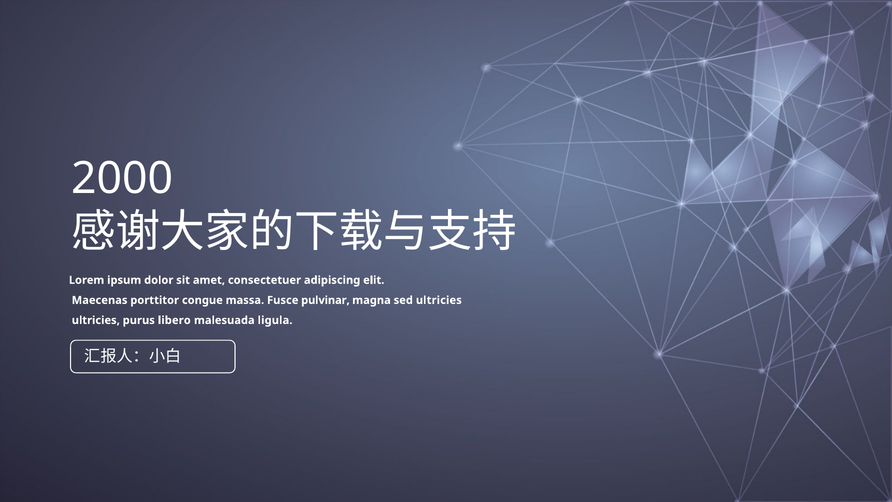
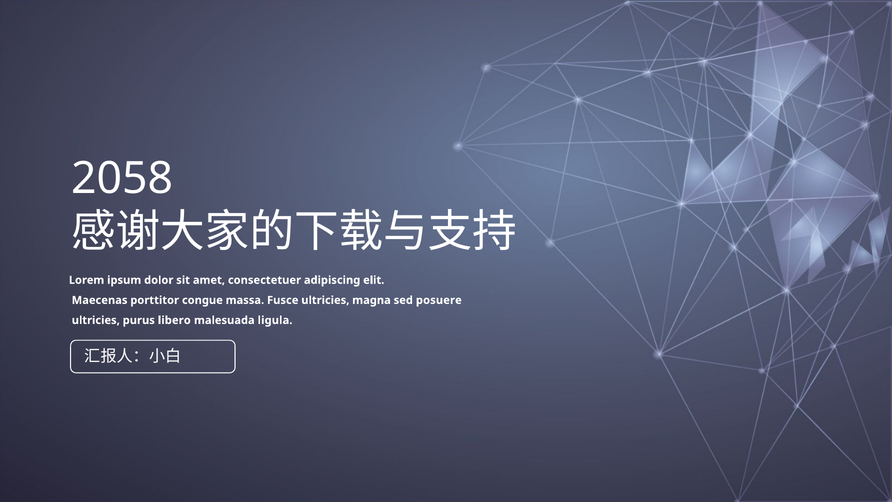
2000: 2000 -> 2058
Fusce pulvinar: pulvinar -> ultricies
sed ultricies: ultricies -> posuere
